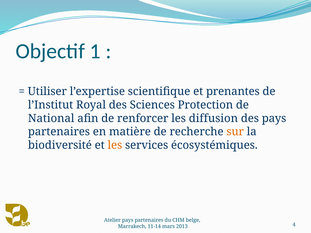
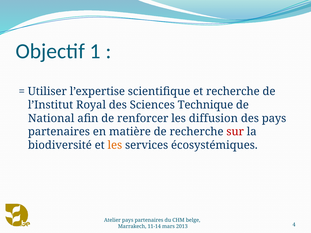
et prenantes: prenantes -> recherche
Protection: Protection -> Technique
sur colour: orange -> red
